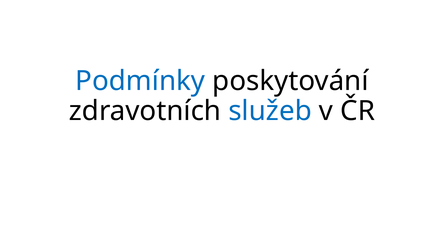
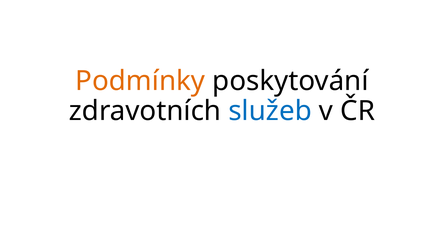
Podmínky colour: blue -> orange
